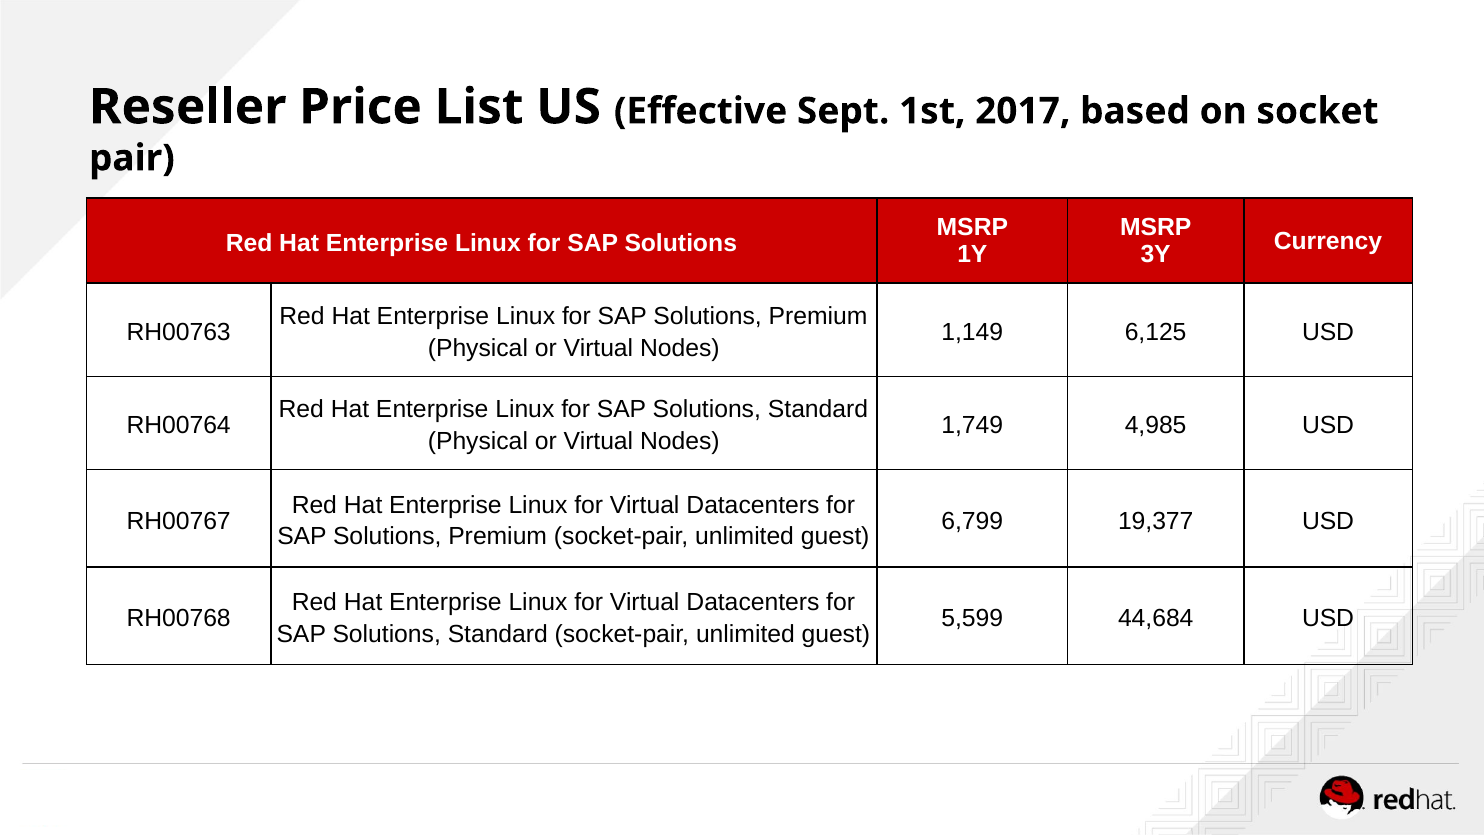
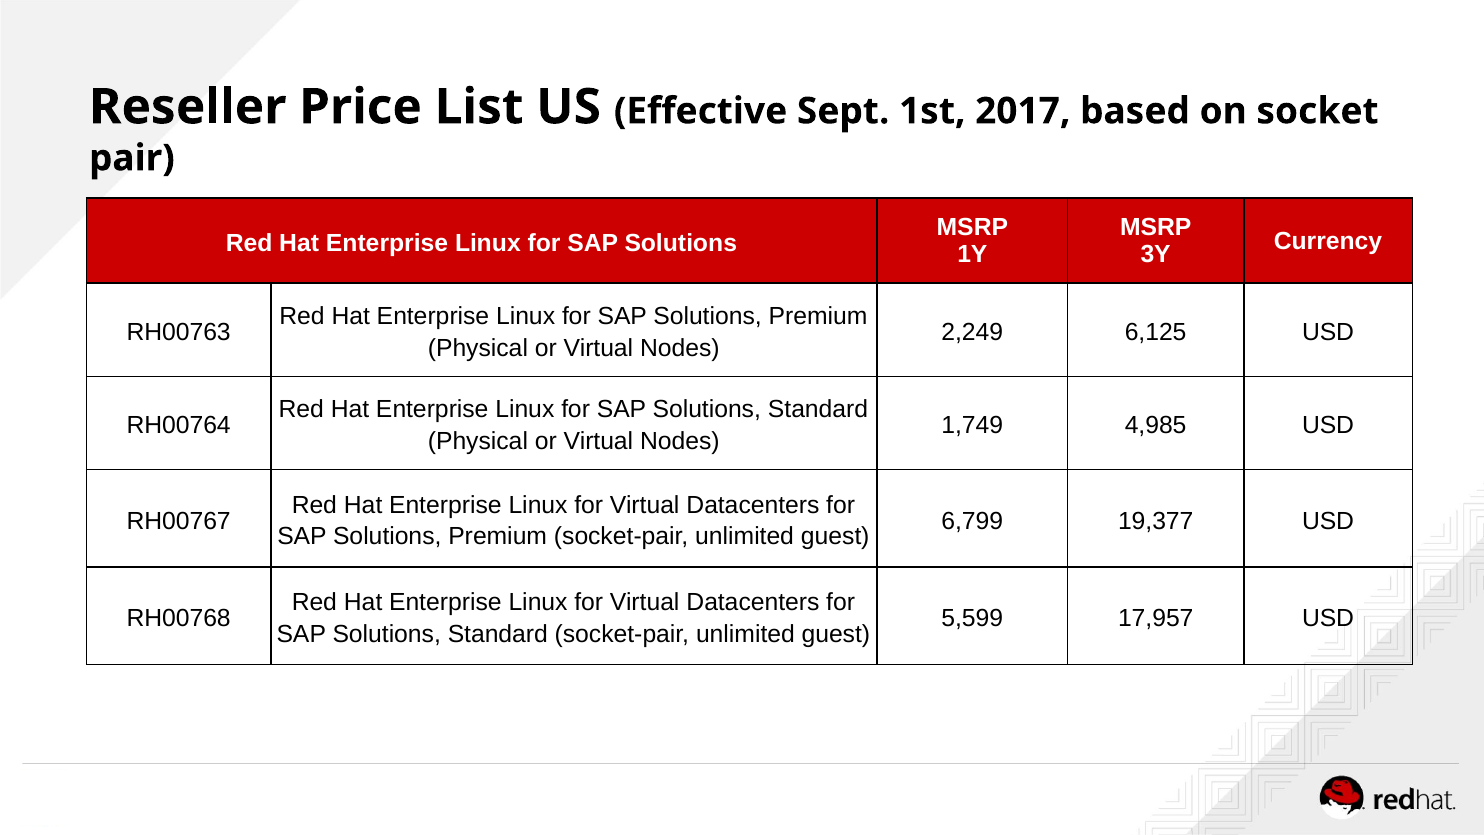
1,149: 1,149 -> 2,249
44,684: 44,684 -> 17,957
